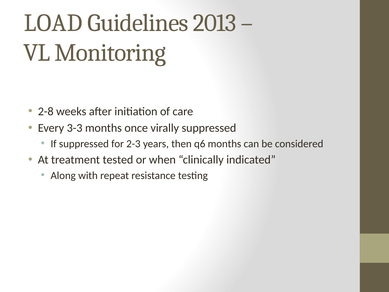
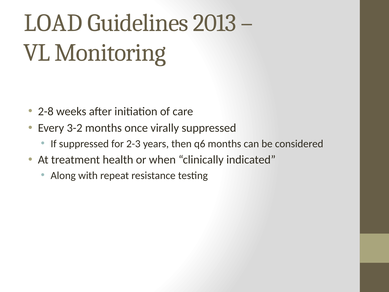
3-3: 3-3 -> 3-2
tested: tested -> health
